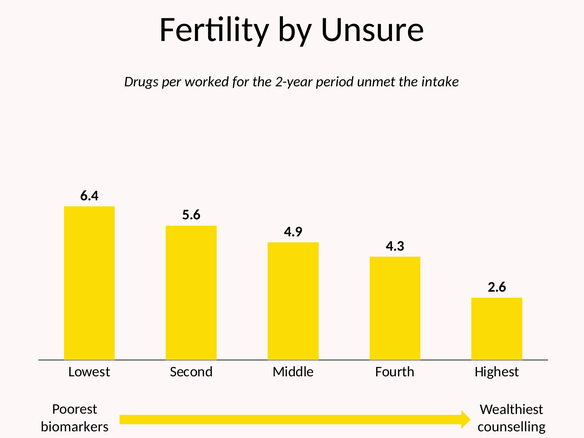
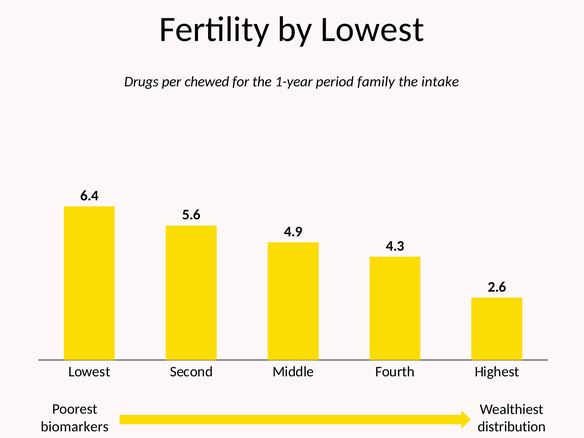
by Unsure: Unsure -> Lowest
worked: worked -> chewed
2-year: 2-year -> 1-year
unmet: unmet -> family
counselling: counselling -> distribution
